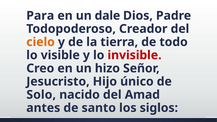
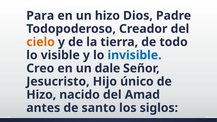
un dale: dale -> hizo
invisible colour: red -> blue
hizo: hizo -> dale
Solo at (41, 95): Solo -> Hizo
